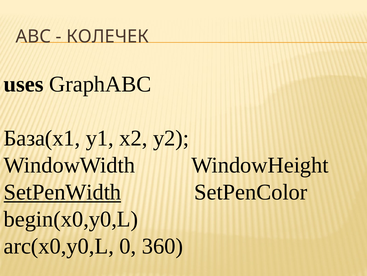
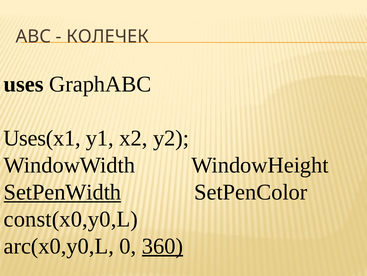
База(x1: База(x1 -> Uses(x1
begin(x0,y0,L: begin(x0,y0,L -> const(x0,y0,L
360 underline: none -> present
